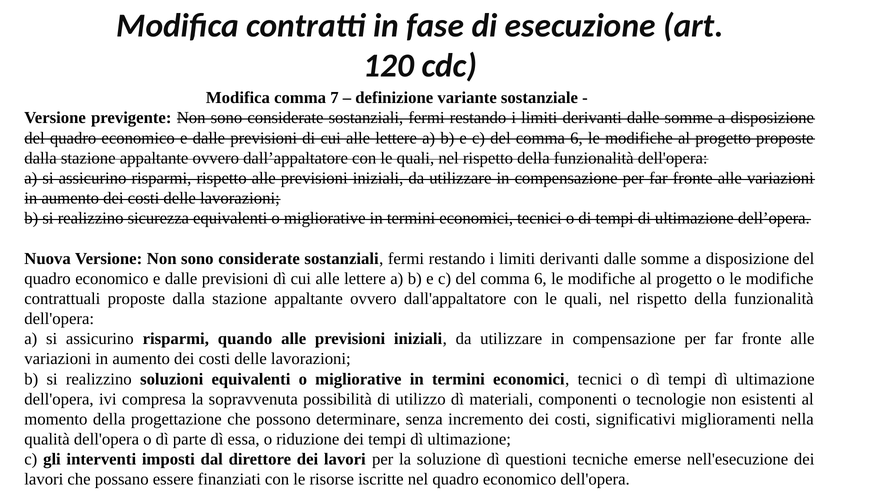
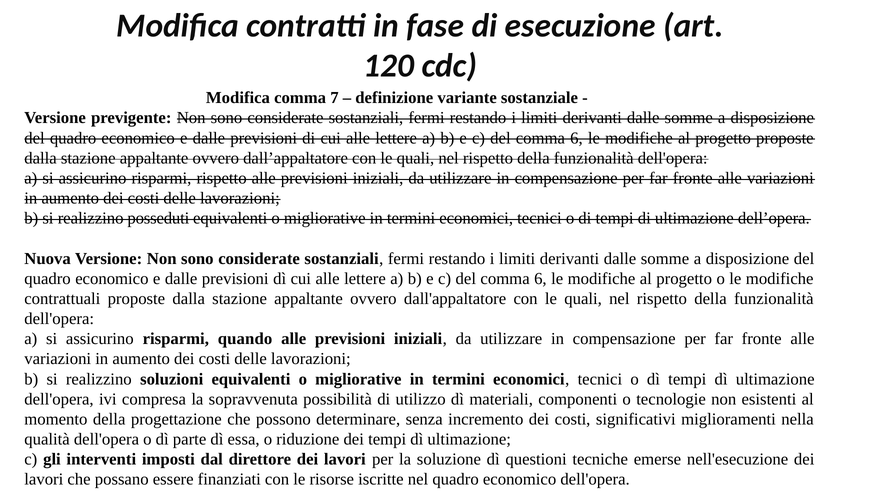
sicurezza: sicurezza -> posseduti
